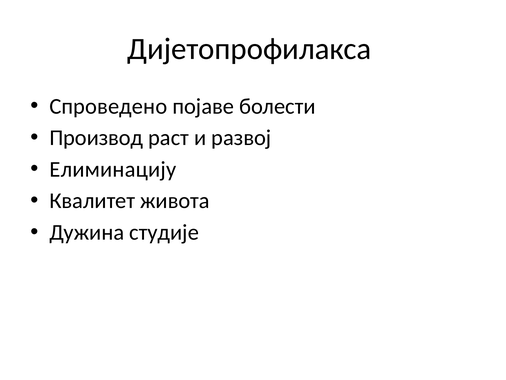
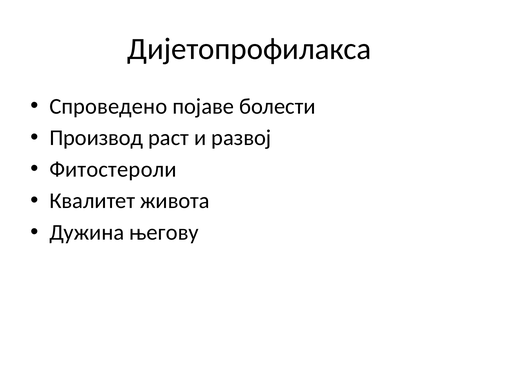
Елиминацију: Елиминацију -> Фитостероли
студије: студије -> његову
